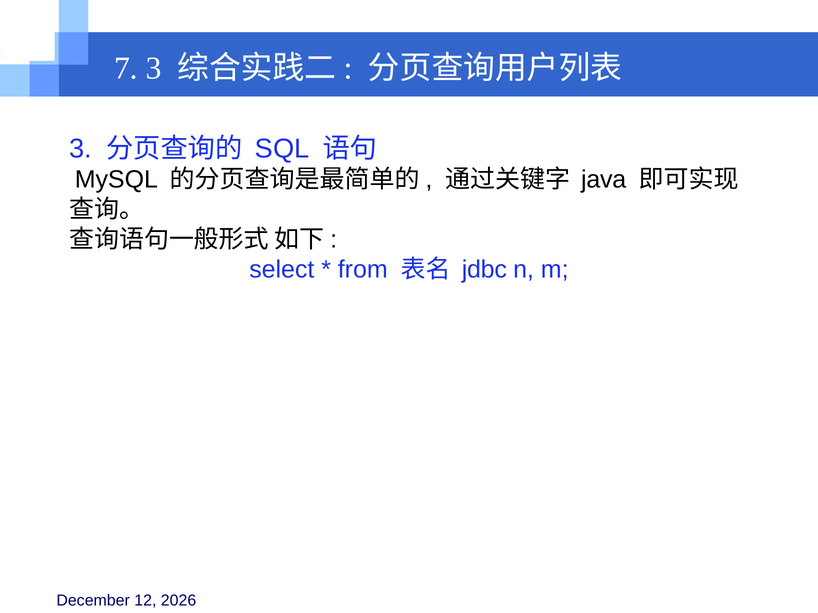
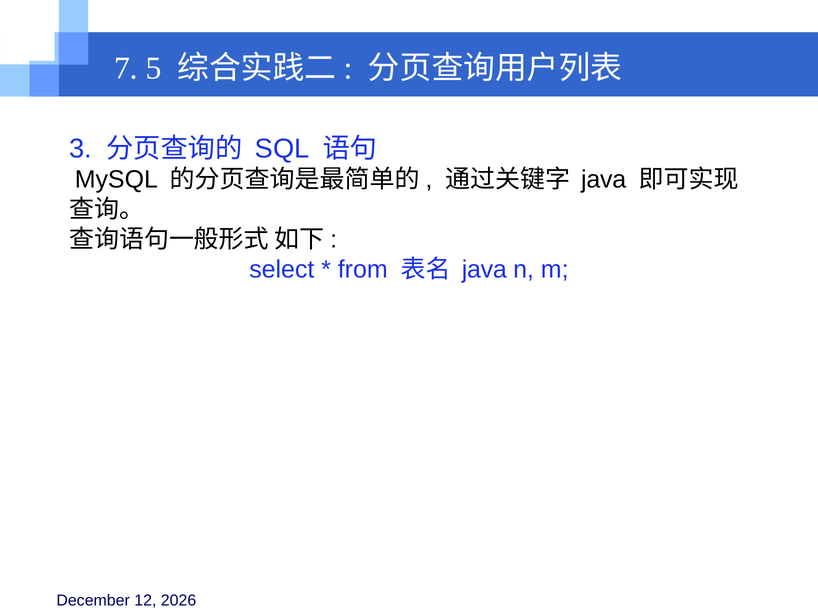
7 3: 3 -> 5
jdbc at (484, 270): jdbc -> java
